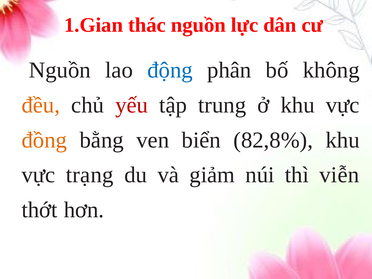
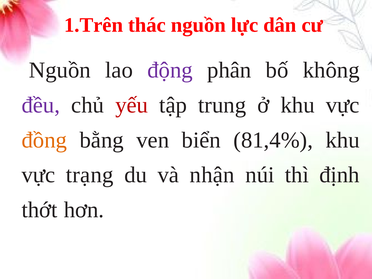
1.Gian: 1.Gian -> 1.Trên
động colour: blue -> purple
đều colour: orange -> purple
82,8%: 82,8% -> 81,4%
giảm: giảm -> nhận
viễn: viễn -> định
